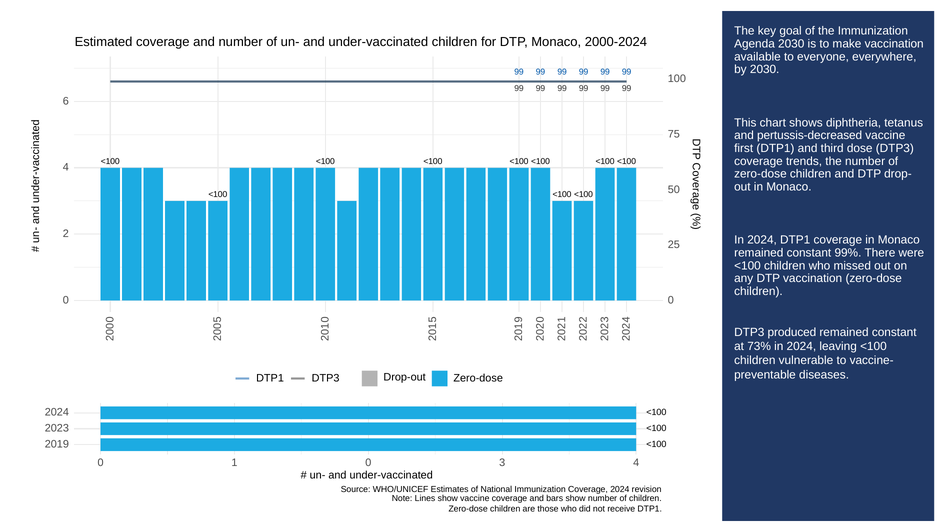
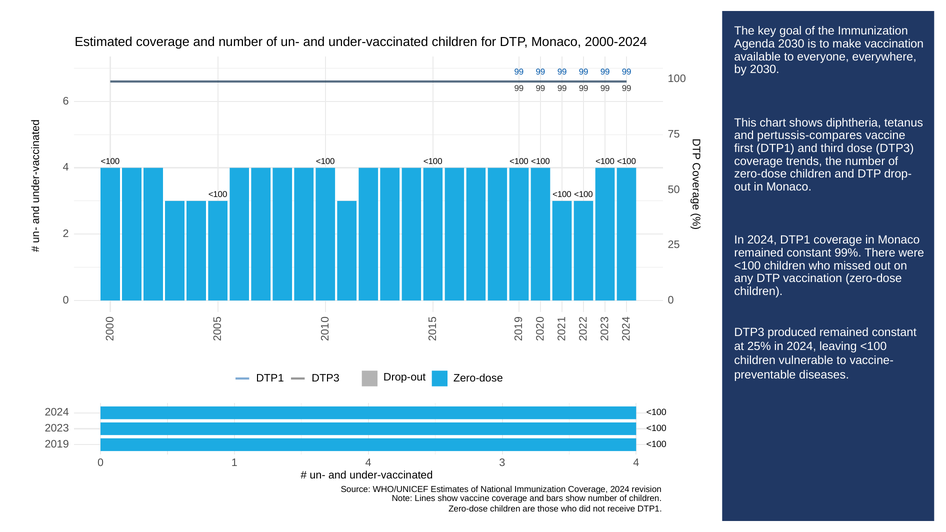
pertussis-decreased: pertussis-decreased -> pertussis-compares
73%: 73% -> 25%
0 at (368, 463): 0 -> 4
